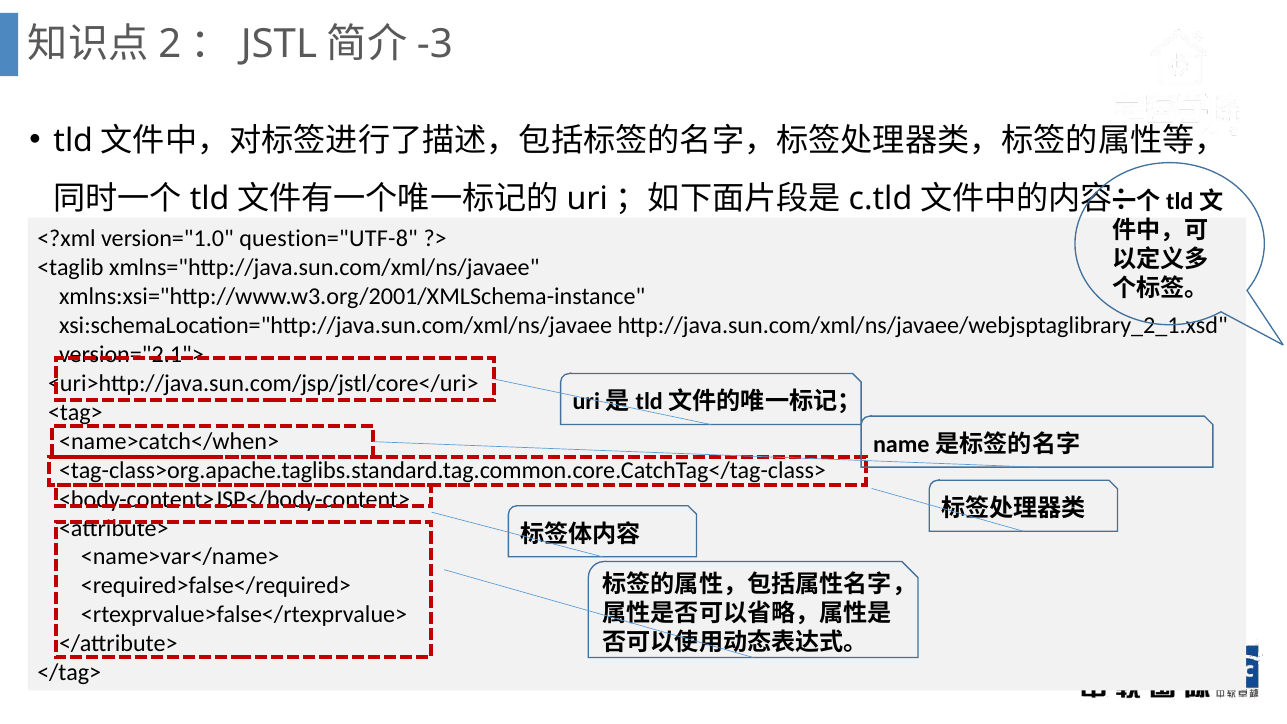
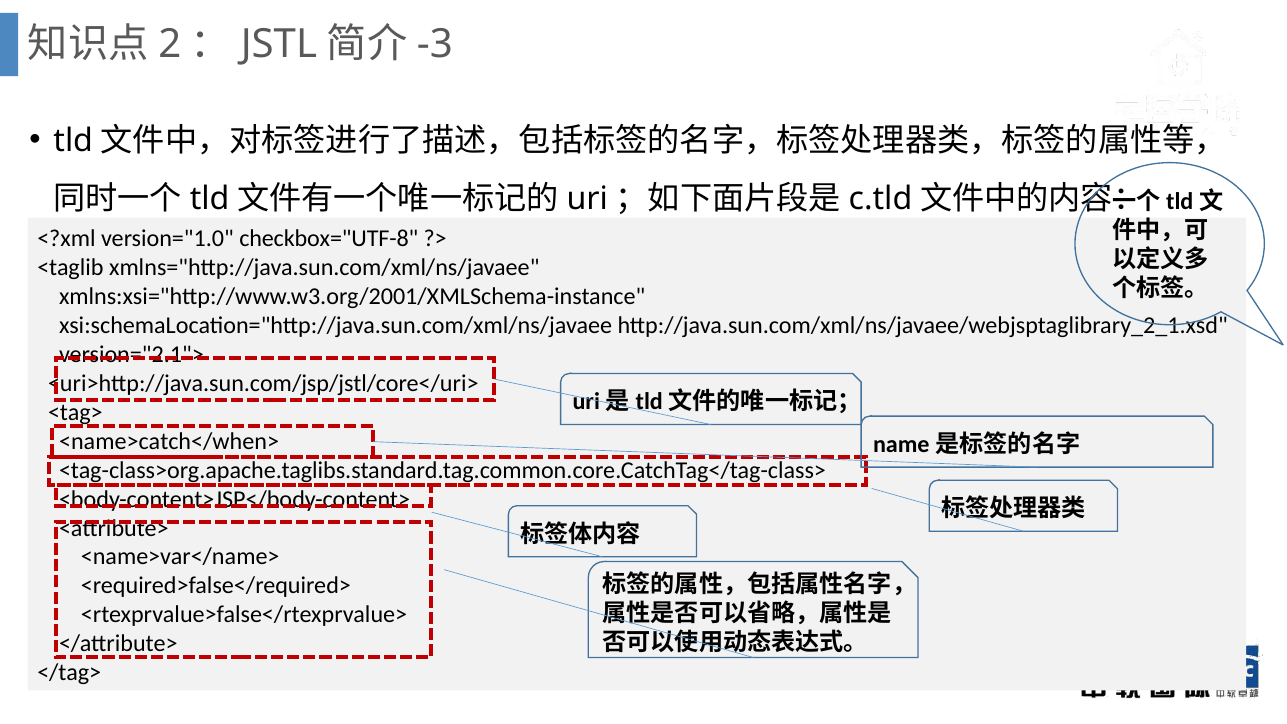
question="UTF-8: question="UTF-8 -> checkbox="UTF-8
